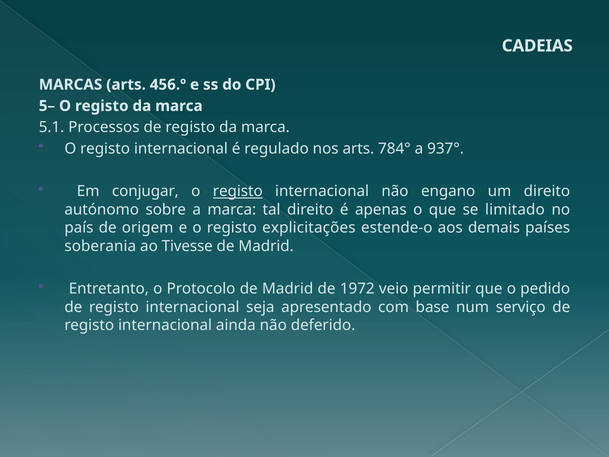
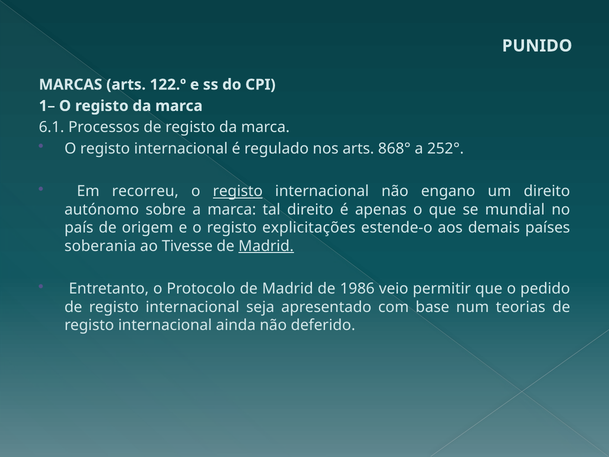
CADEIAS: CADEIAS -> PUNIDO
456.º: 456.º -> 122.º
5–: 5– -> 1–
5.1: 5.1 -> 6.1
784°: 784° -> 868°
937°: 937° -> 252°
conjugar: conjugar -> recorreu
limitado: limitado -> mundial
Madrid at (266, 246) underline: none -> present
1972: 1972 -> 1986
serviço: serviço -> teorias
